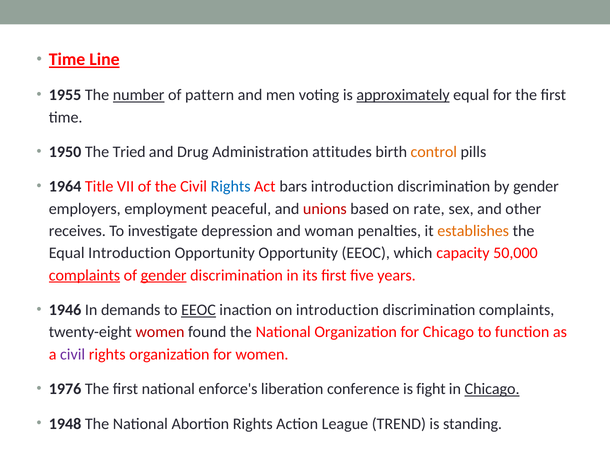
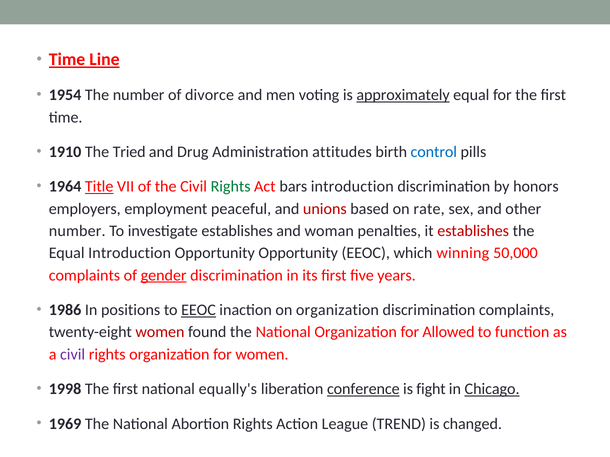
1955: 1955 -> 1954
number at (139, 95) underline: present -> none
pattern: pattern -> divorce
1950: 1950 -> 1910
control colour: orange -> blue
Title underline: none -> present
Rights at (231, 187) colour: blue -> green
by gender: gender -> honors
receives at (77, 231): receives -> number
investigate depression: depression -> establishes
establishes at (473, 231) colour: orange -> red
capacity: capacity -> winning
complaints at (84, 276) underline: present -> none
1946: 1946 -> 1986
demands: demands -> positions
on introduction: introduction -> organization
for Chicago: Chicago -> Allowed
1976: 1976 -> 1998
enforce's: enforce's -> equally's
conference underline: none -> present
1948: 1948 -> 1969
standing: standing -> changed
